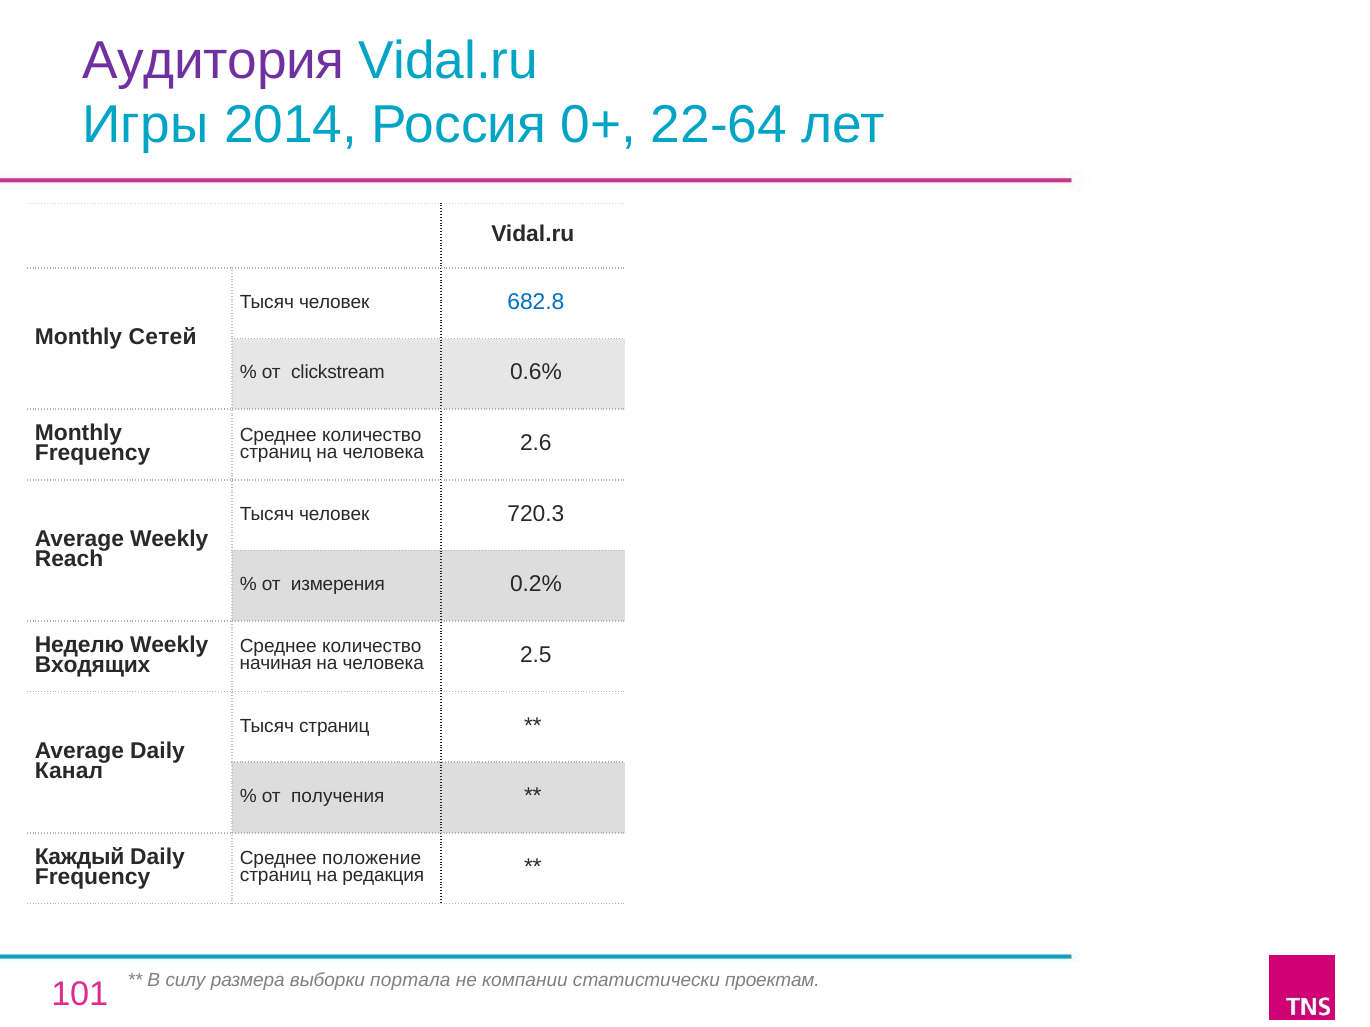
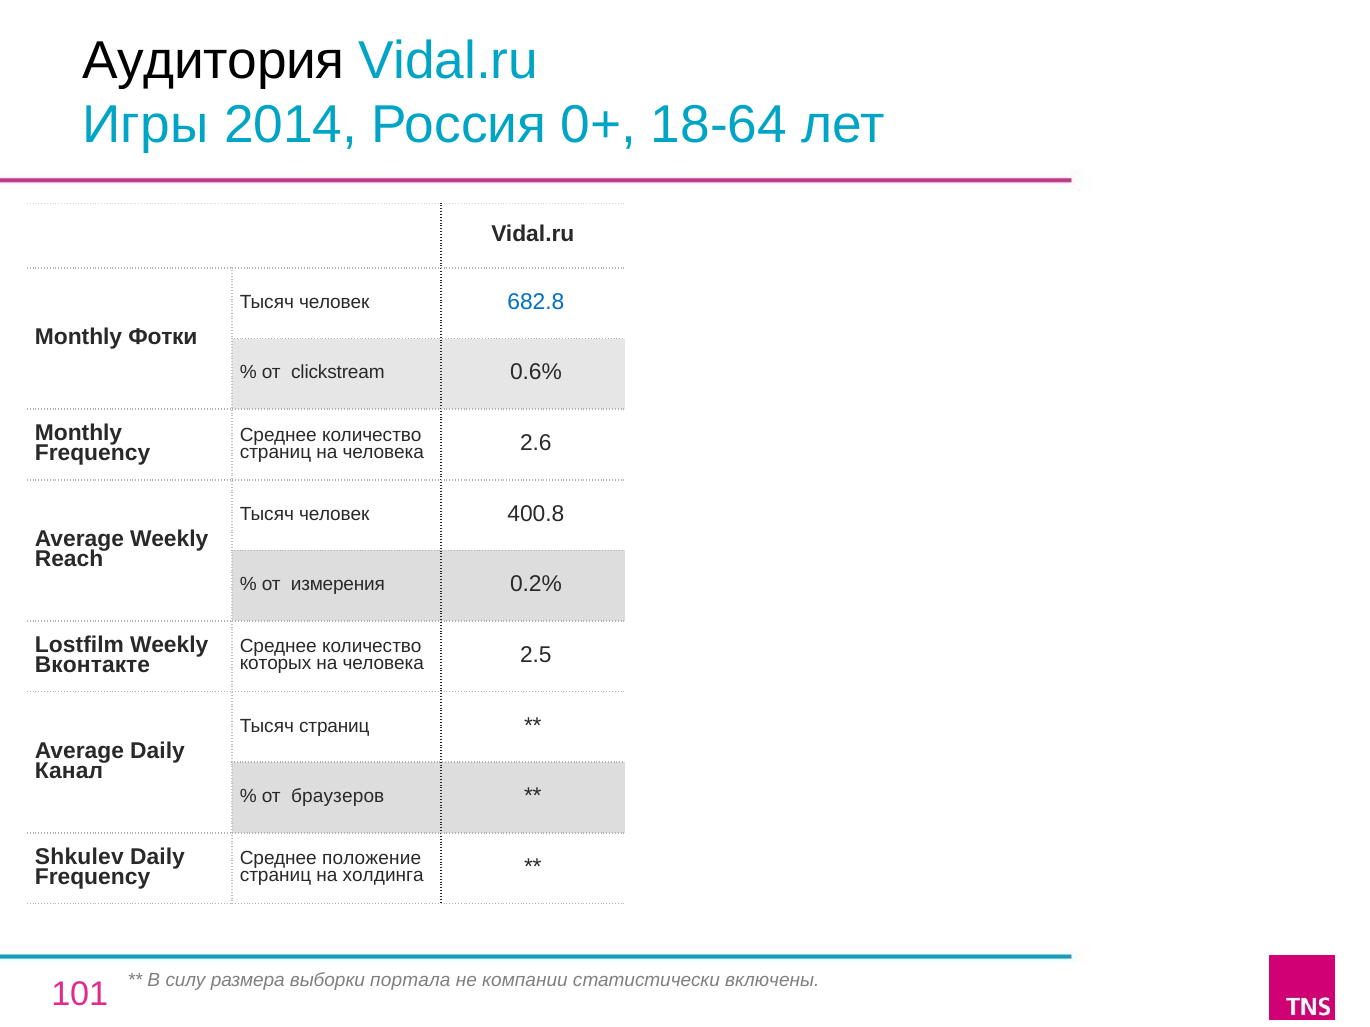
Аудитория colour: purple -> black
22-64: 22-64 -> 18-64
Сетей: Сетей -> Фотки
720.3: 720.3 -> 400.8
Неделю: Неделю -> Lostfilm
Входящих: Входящих -> Вконтакте
начиная: начиная -> которых
получения: получения -> браузеров
Каждый: Каждый -> Shkulev
редакция: редакция -> холдинга
проектам: проектам -> включены
